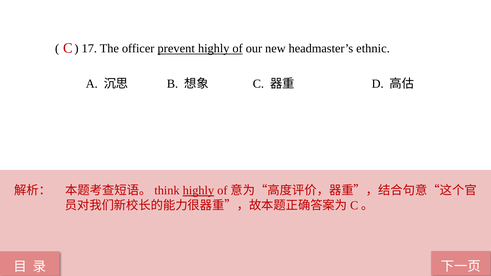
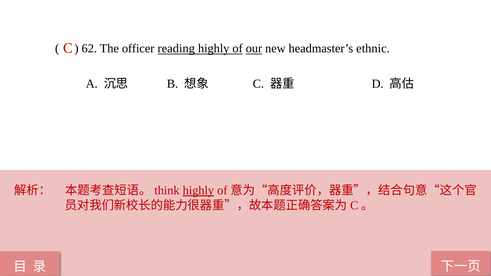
17: 17 -> 62
prevent: prevent -> reading
our underline: none -> present
